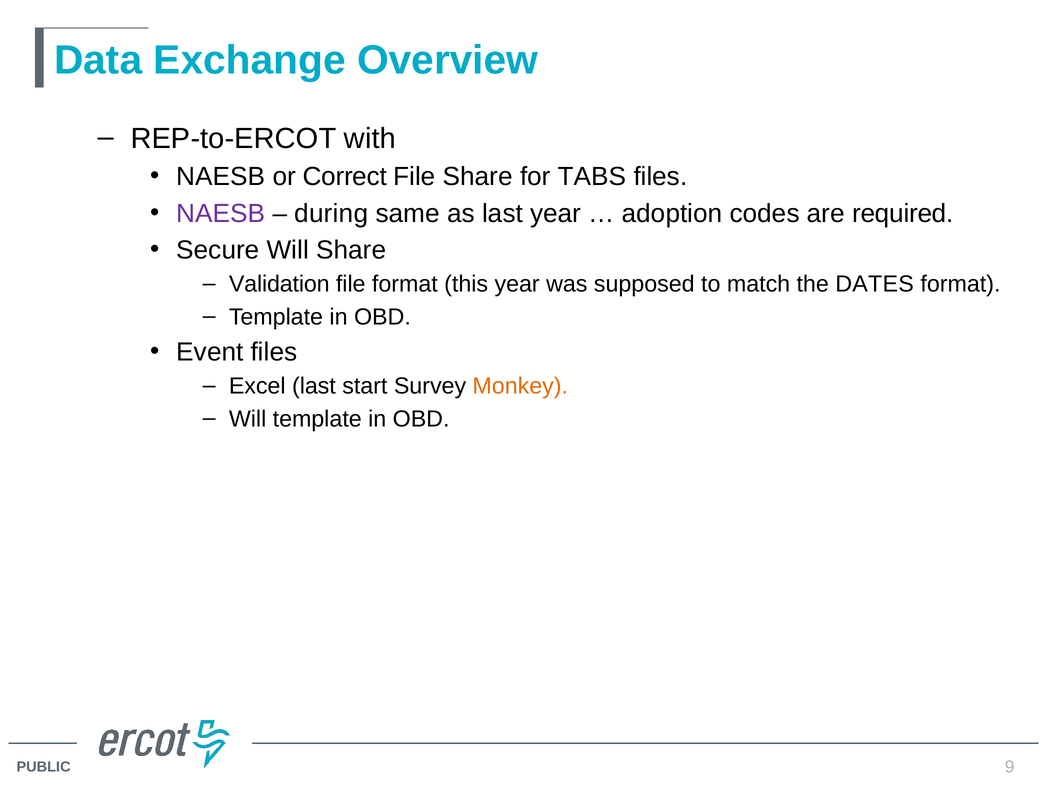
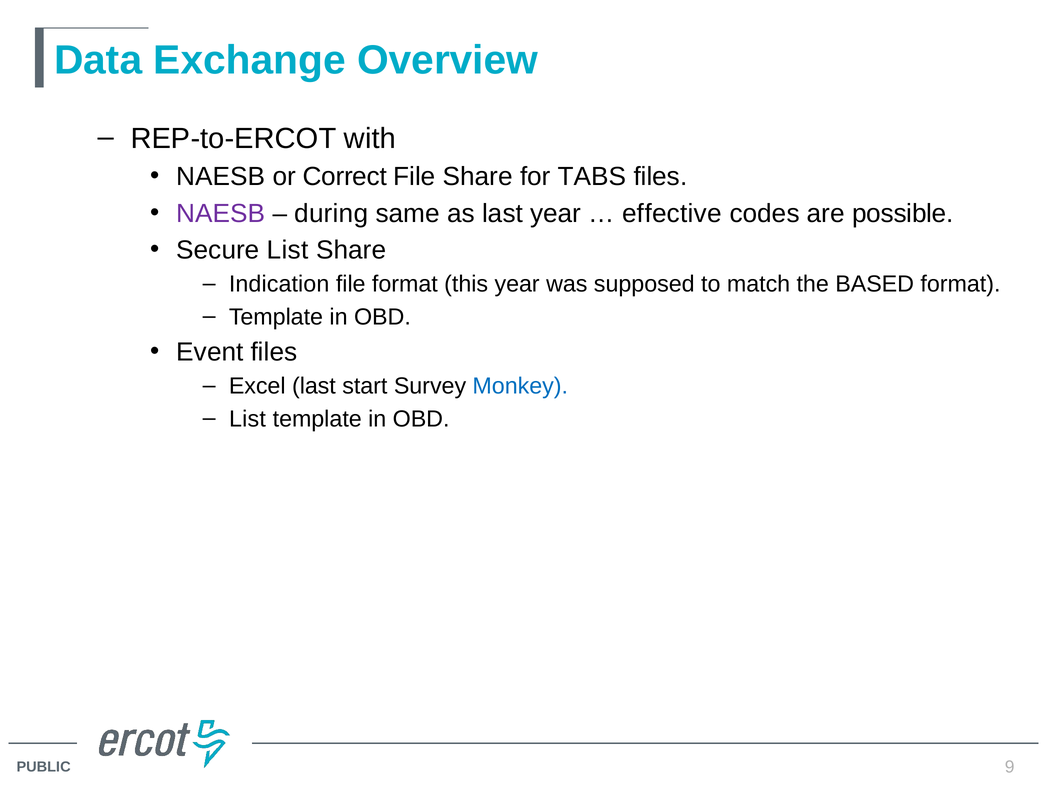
adoption: adoption -> effective
required: required -> possible
Secure Will: Will -> List
Validation: Validation -> Indication
DATES: DATES -> BASED
Monkey colour: orange -> blue
Will at (248, 419): Will -> List
